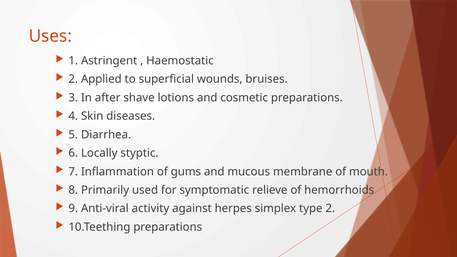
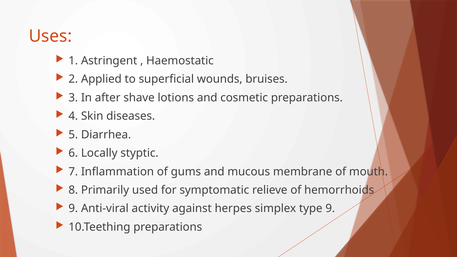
type 2: 2 -> 9
